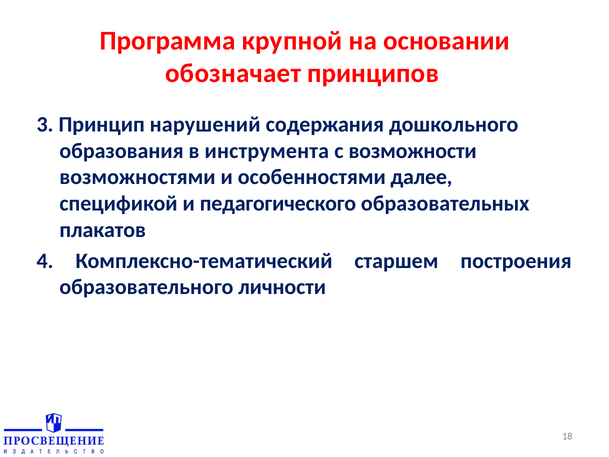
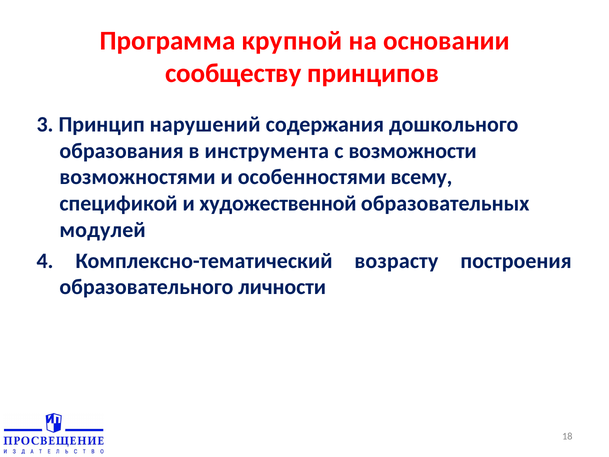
обозначает: обозначает -> сообществу
далее: далее -> всему
педагогического: педагогического -> художественной
плакатов: плакатов -> модулей
старшем: старшем -> возрасту
